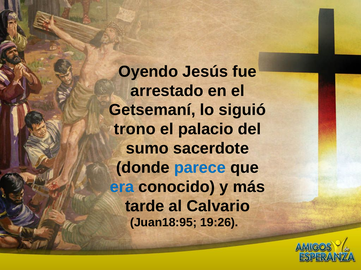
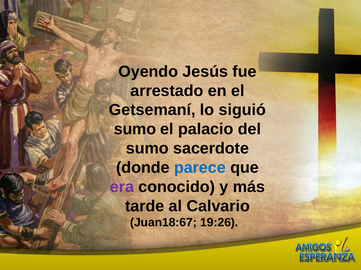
trono at (135, 130): trono -> sumo
era colour: blue -> purple
Juan18:95: Juan18:95 -> Juan18:67
